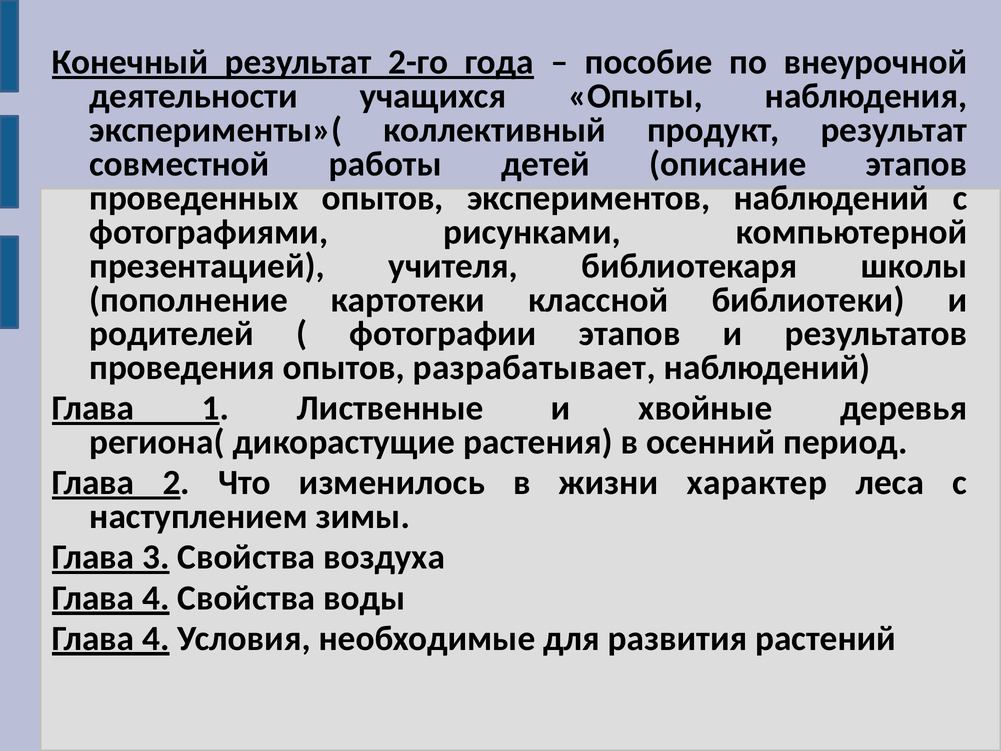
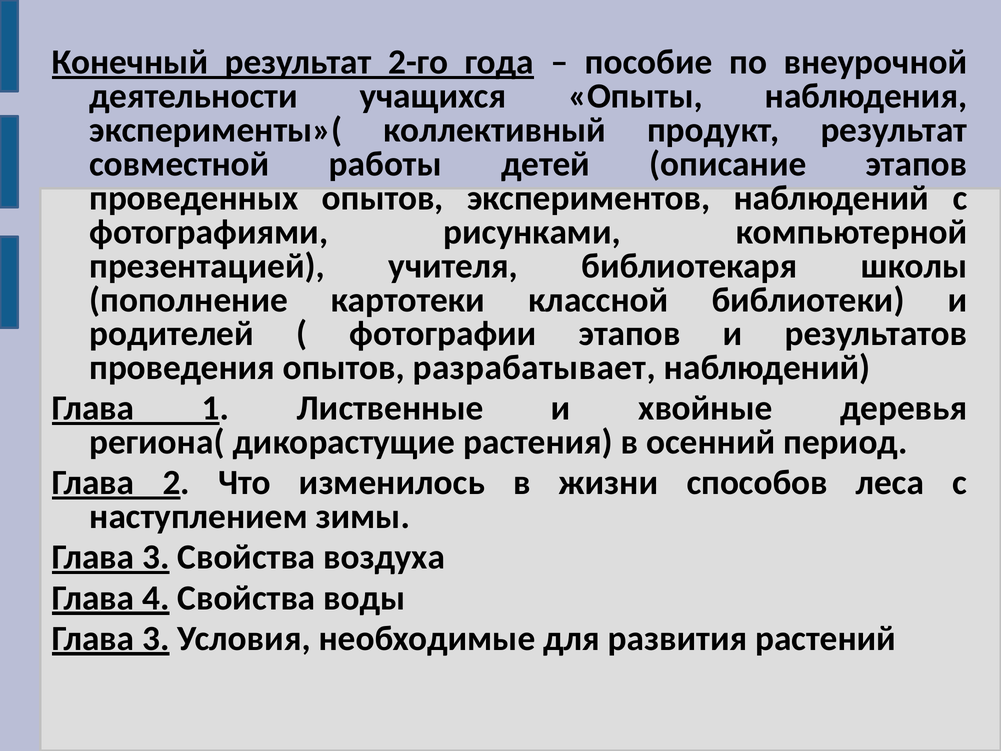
характер: характер -> способов
4 at (156, 638): 4 -> 3
